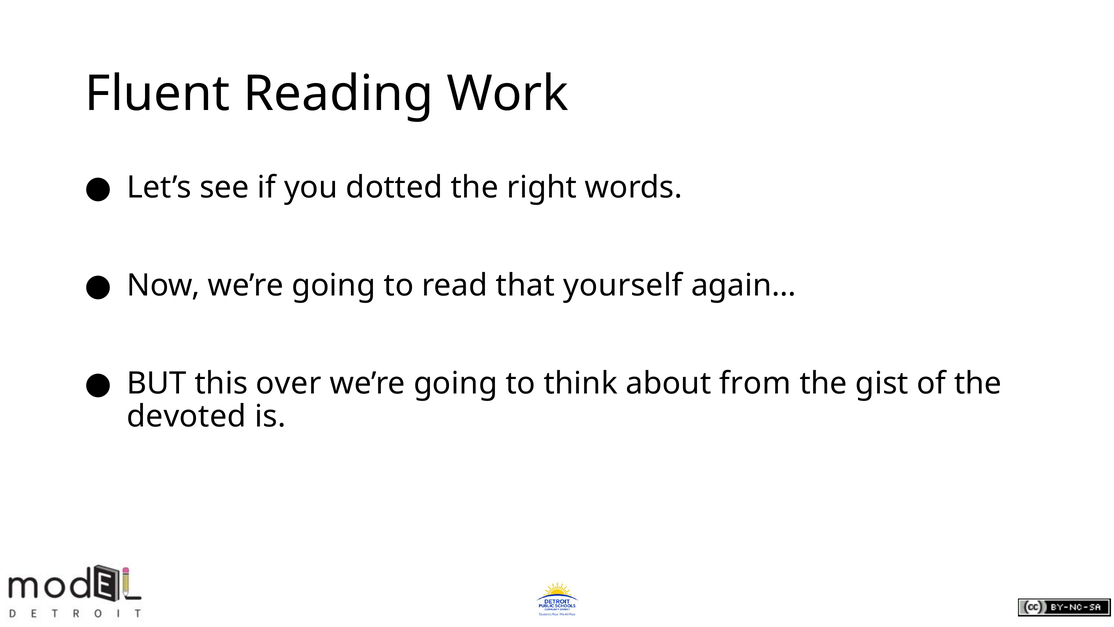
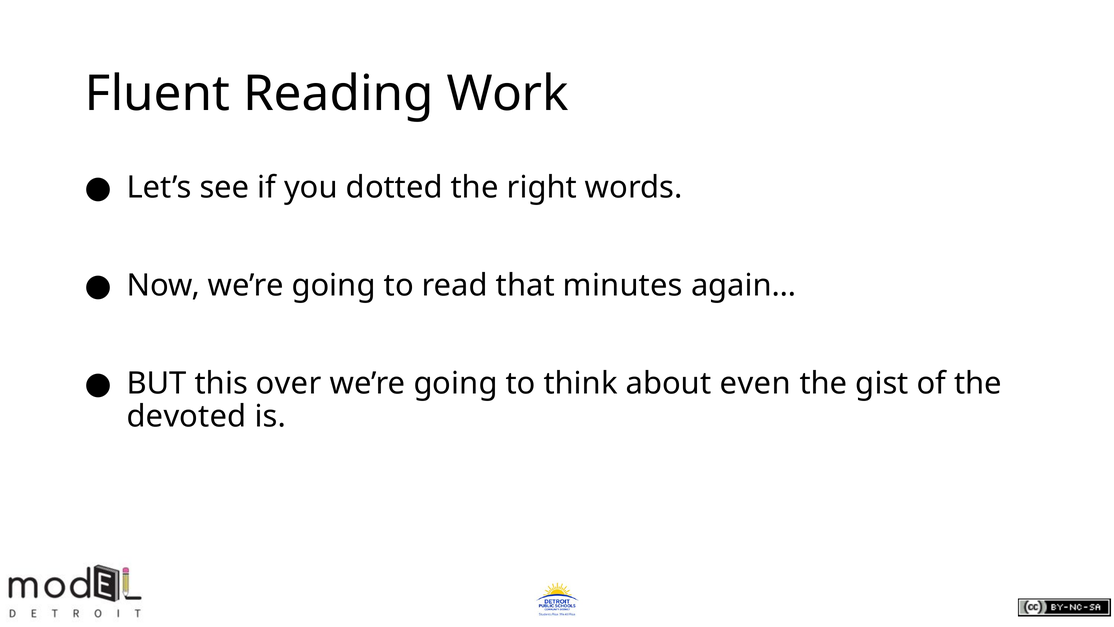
yourself: yourself -> minutes
from: from -> even
